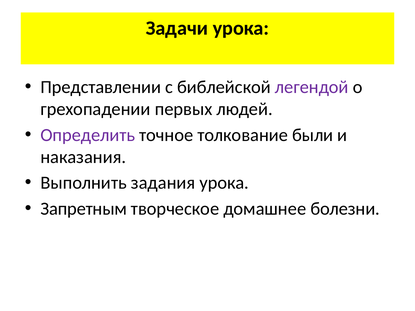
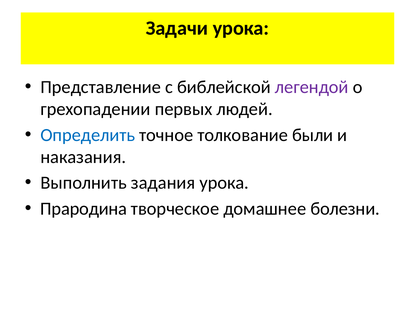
Представлении: Представлении -> Представление
Определить colour: purple -> blue
Запретным: Запретным -> Прародина
